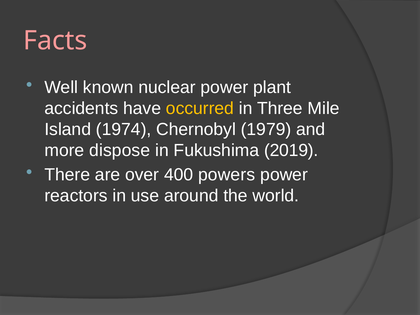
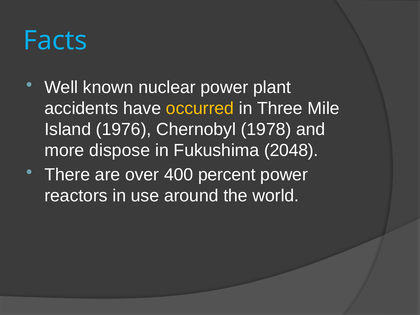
Facts colour: pink -> light blue
1974: 1974 -> 1976
1979: 1979 -> 1978
2019: 2019 -> 2048
powers: powers -> percent
